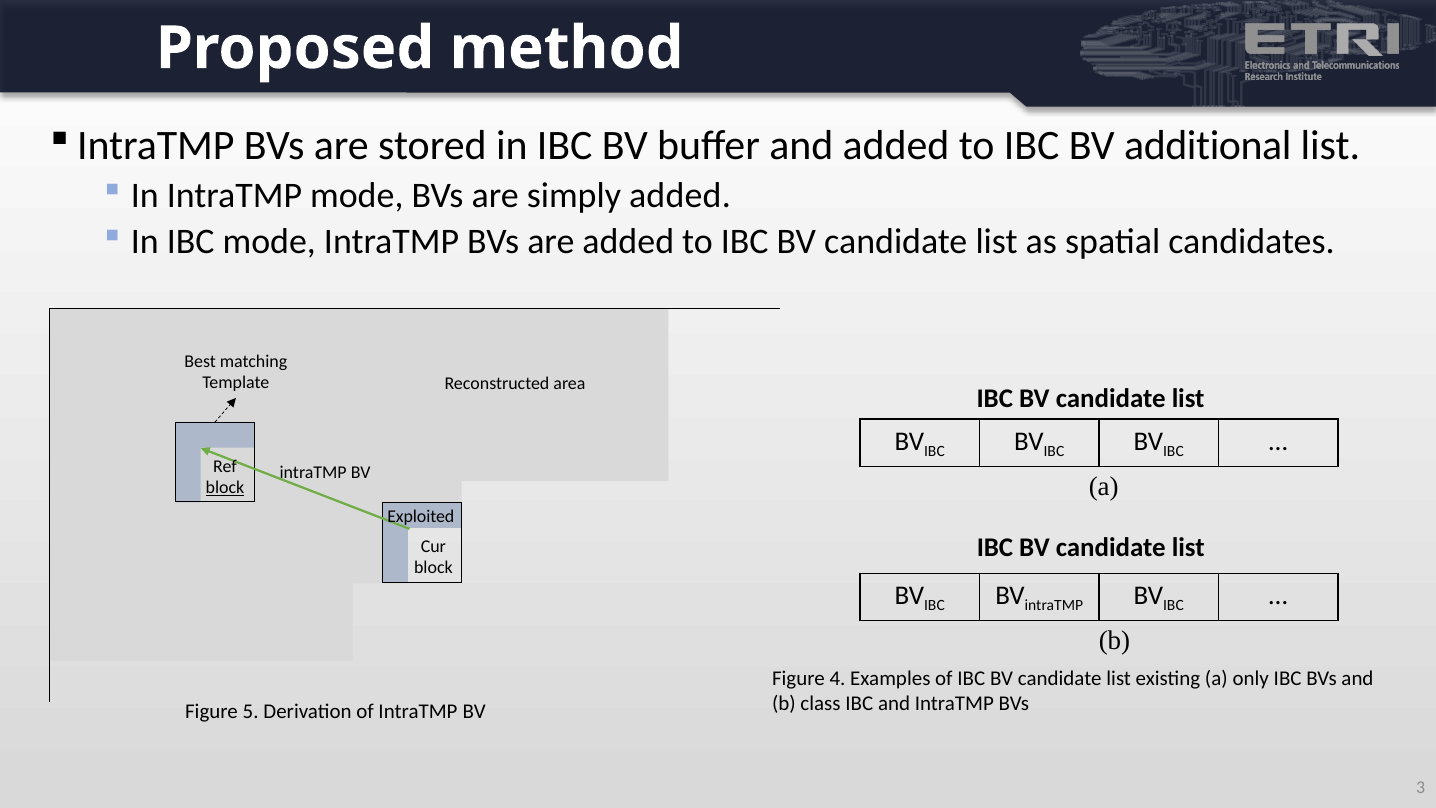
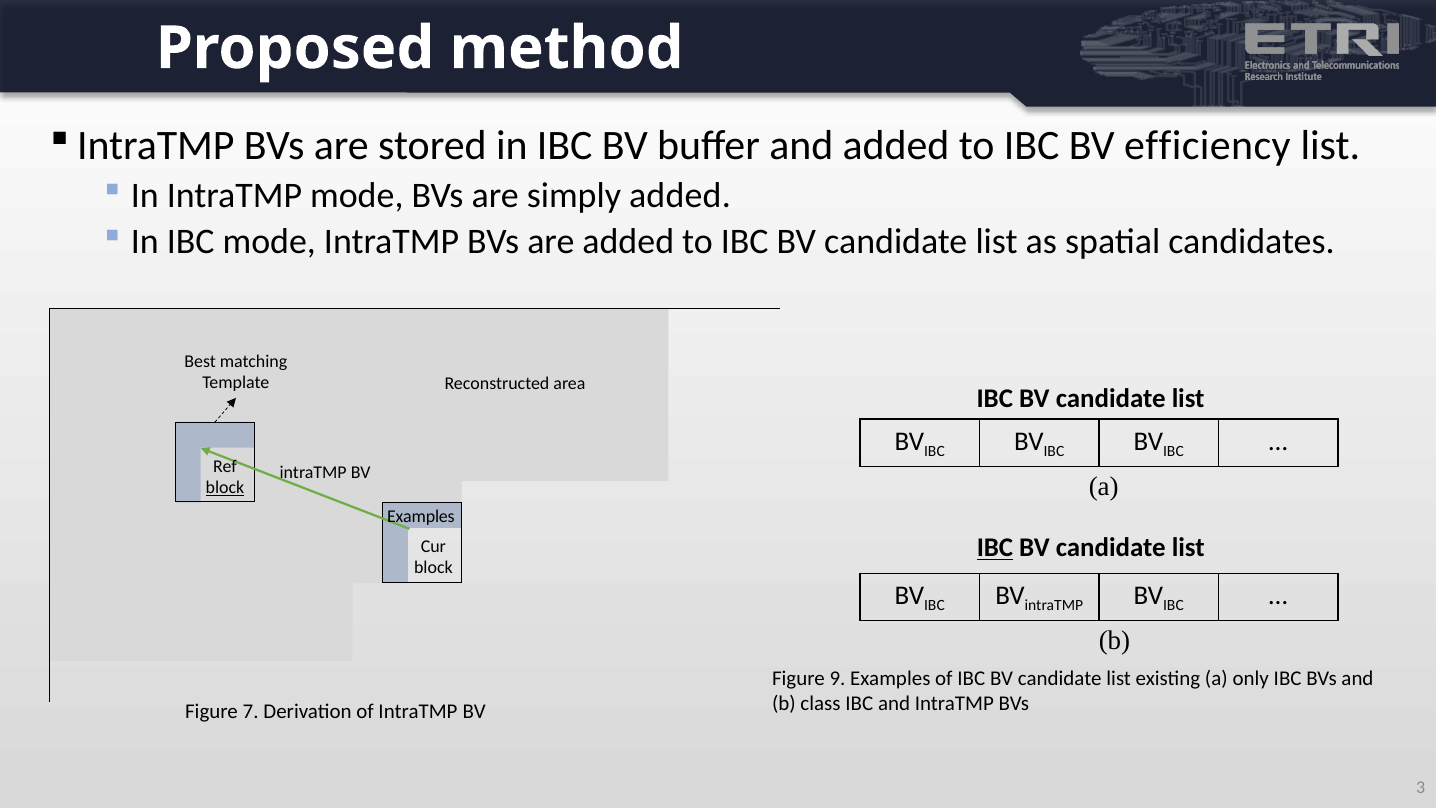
additional: additional -> efficiency
Exploited at (421, 516): Exploited -> Examples
IBC at (995, 548) underline: none -> present
4: 4 -> 9
5: 5 -> 7
